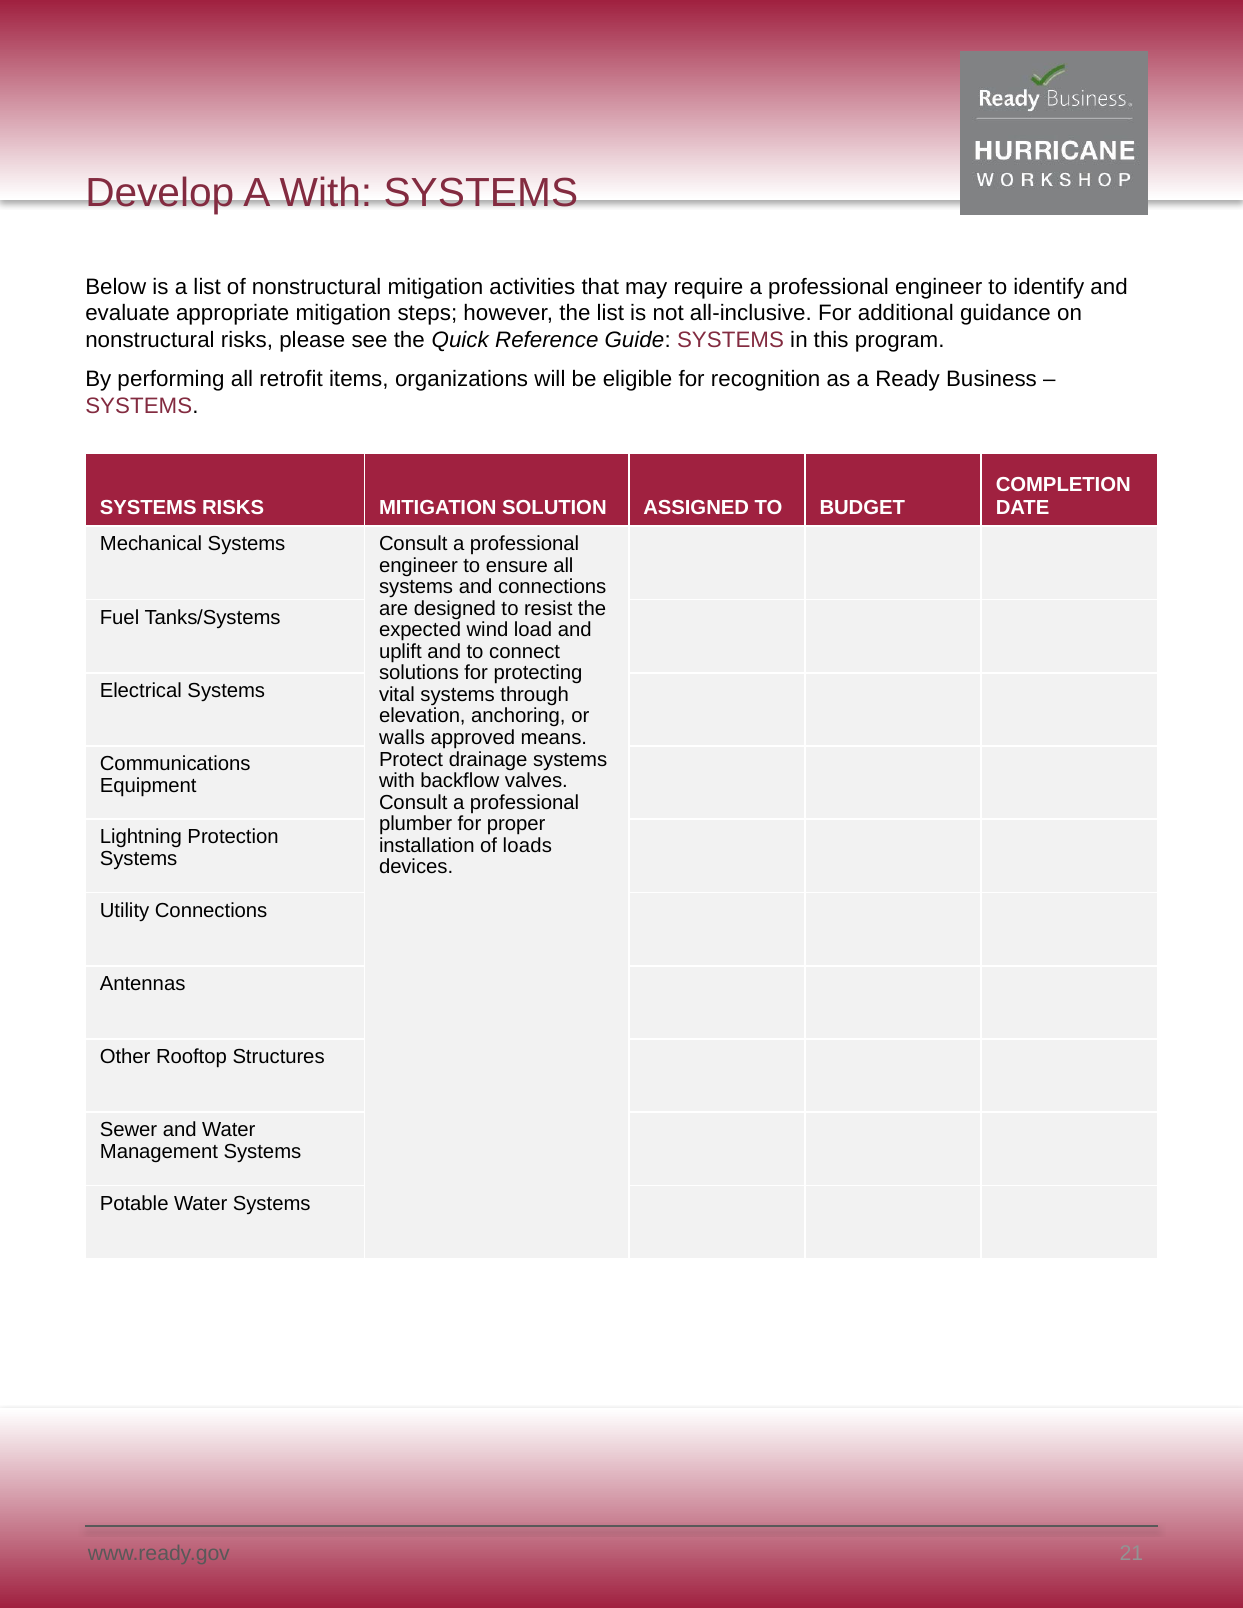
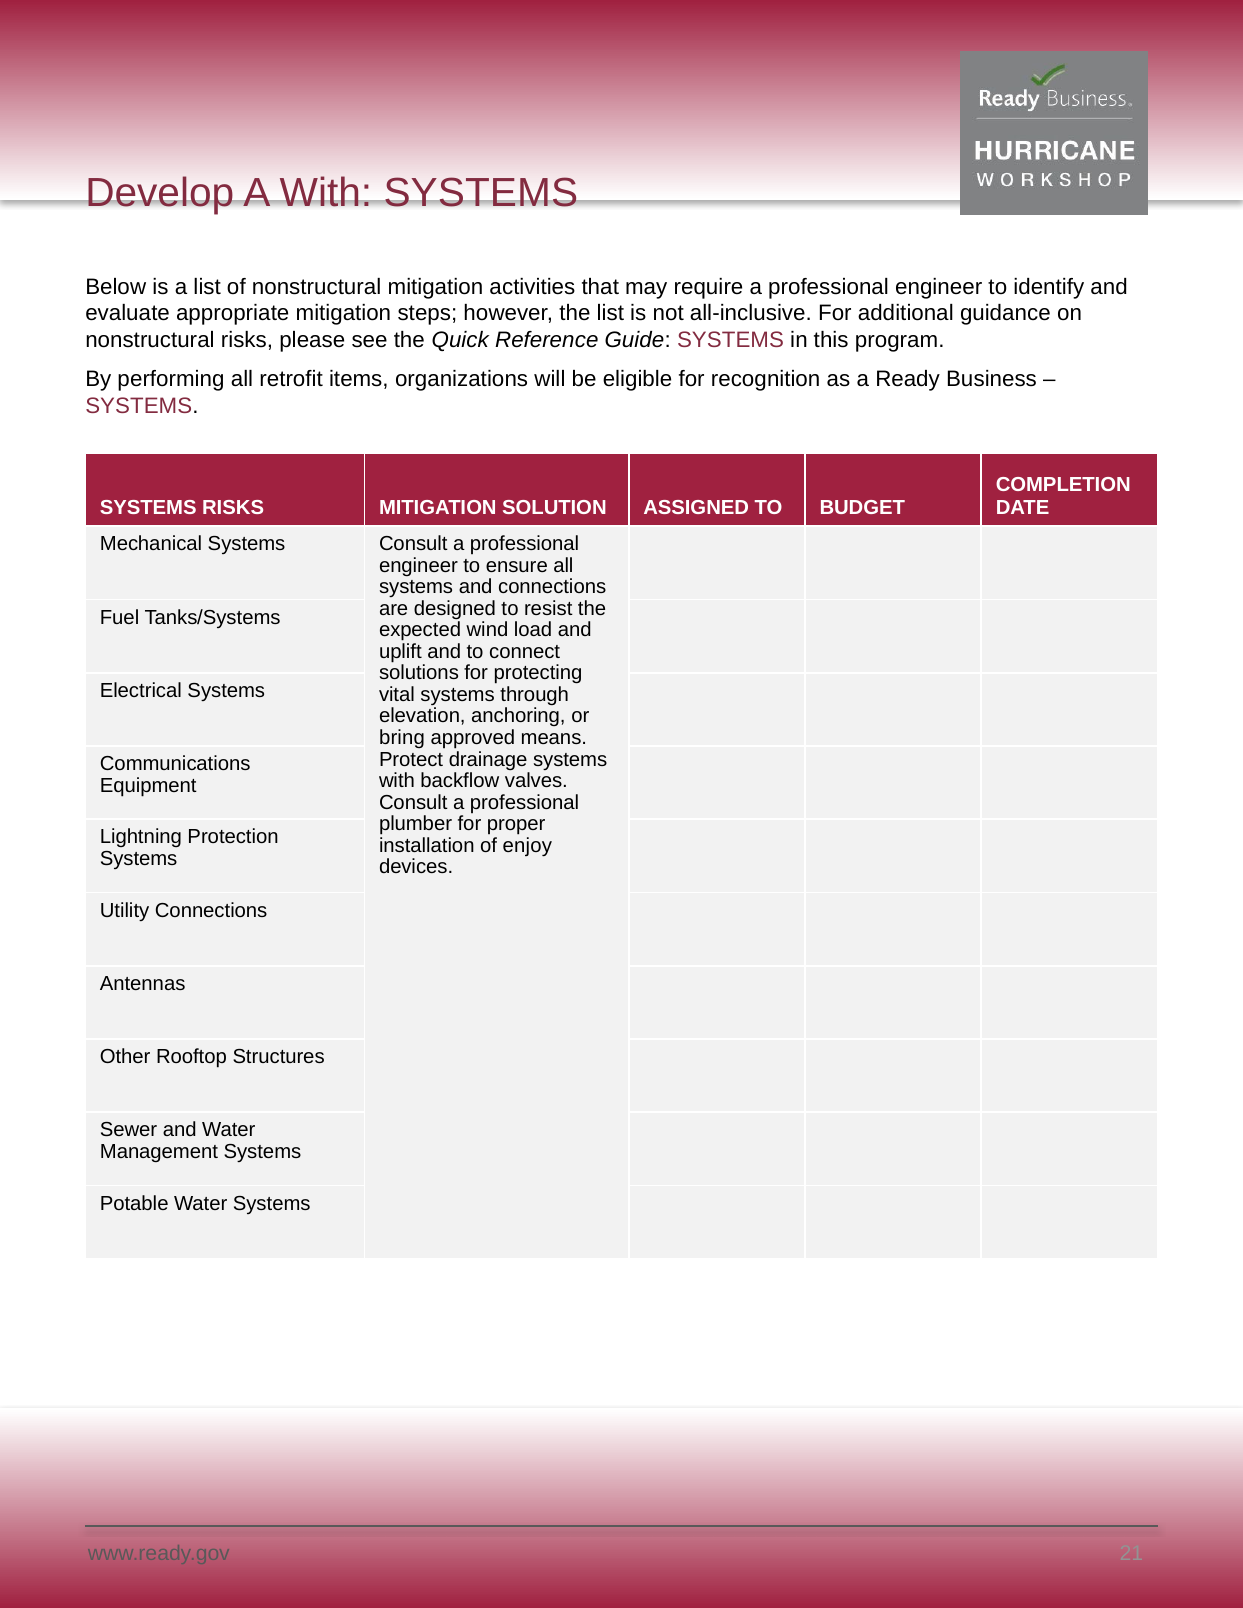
walls: walls -> bring
loads: loads -> enjoy
